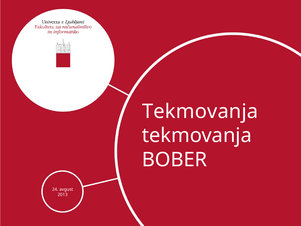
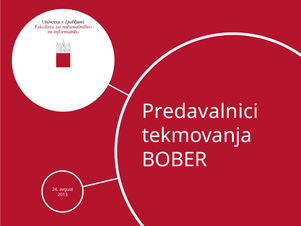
Tekmovanja at (200, 111): Tekmovanja -> Predavalnici
